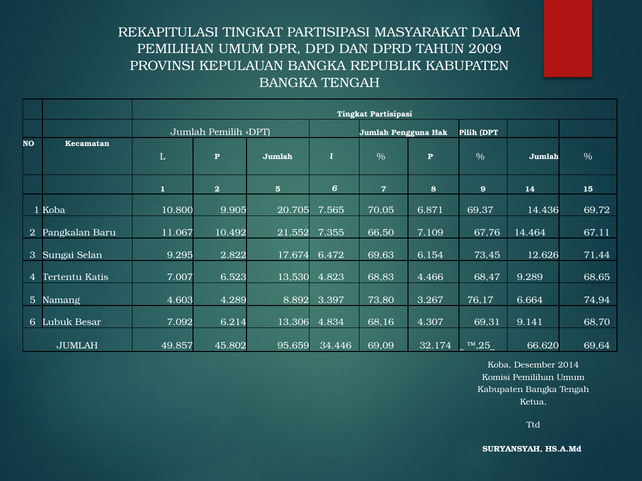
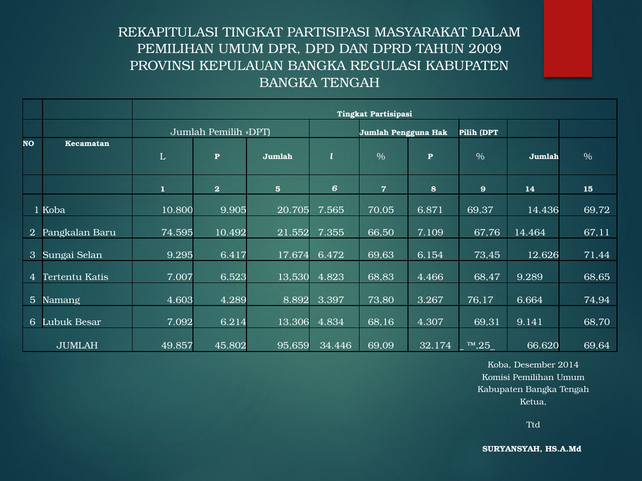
REPUBLIK: REPUBLIK -> REGULASI
11.067: 11.067 -> 74.595
2.822: 2.822 -> 6.417
